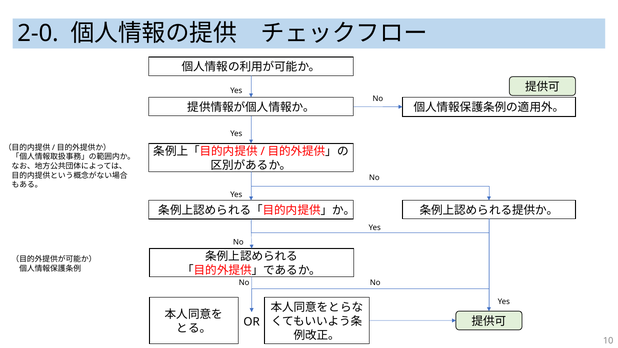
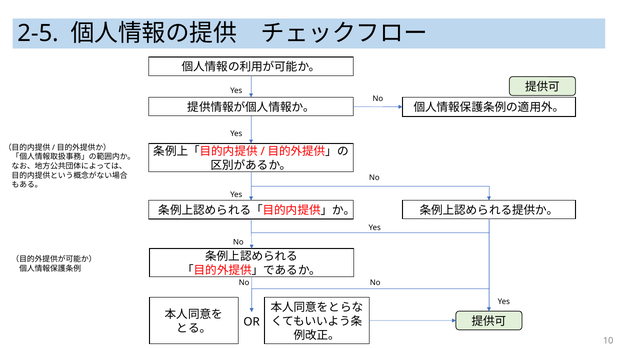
2-0: 2-0 -> 2-5
